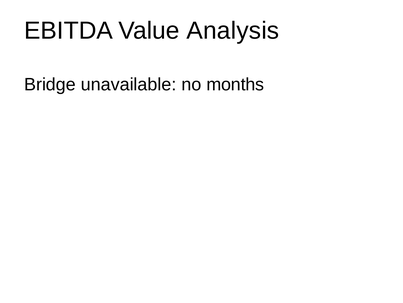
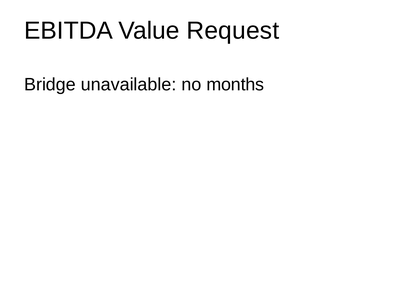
Analysis: Analysis -> Request
